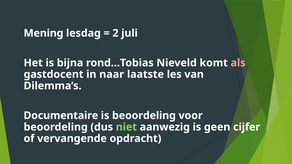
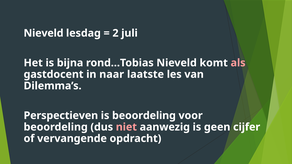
Mening at (44, 33): Mening -> Nieveld
Documentaire: Documentaire -> Perspectieven
niet colour: light green -> pink
